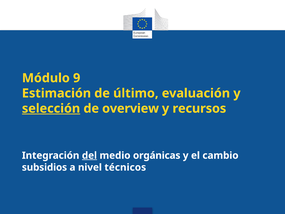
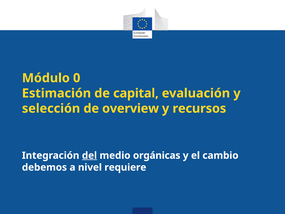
9: 9 -> 0
último: último -> capital
selección underline: present -> none
subsidios: subsidios -> debemos
técnicos: técnicos -> requiere
